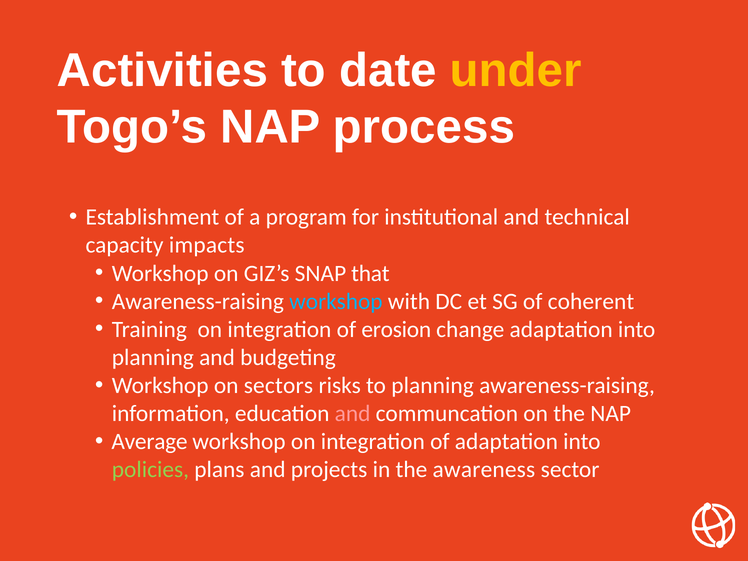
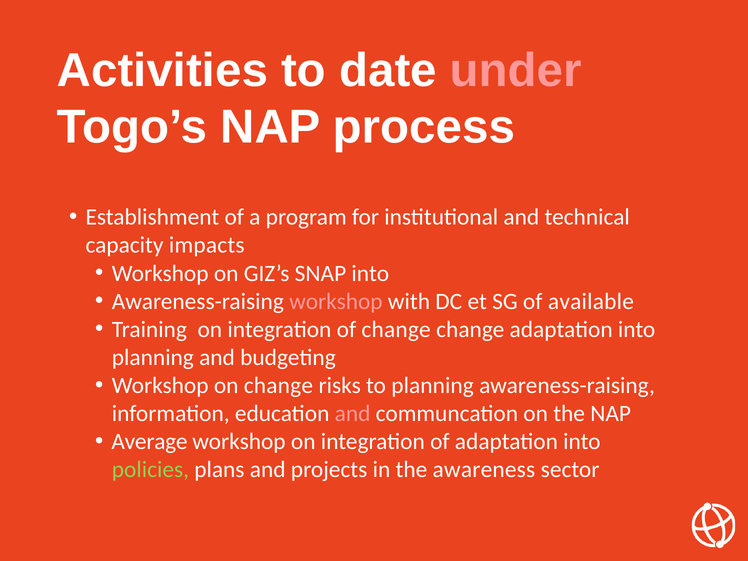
under colour: yellow -> pink
SNAP that: that -> into
workshop at (336, 301) colour: light blue -> pink
coherent: coherent -> available
of erosion: erosion -> change
on sectors: sectors -> change
